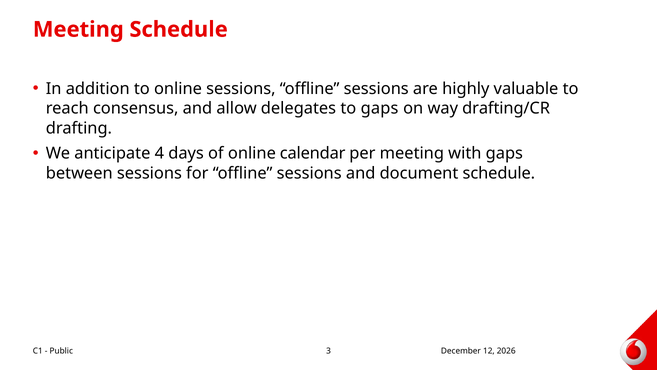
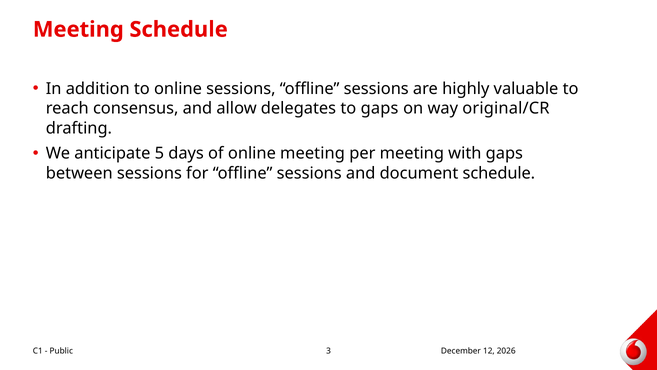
drafting/CR: drafting/CR -> original/CR
4: 4 -> 5
online calendar: calendar -> meeting
